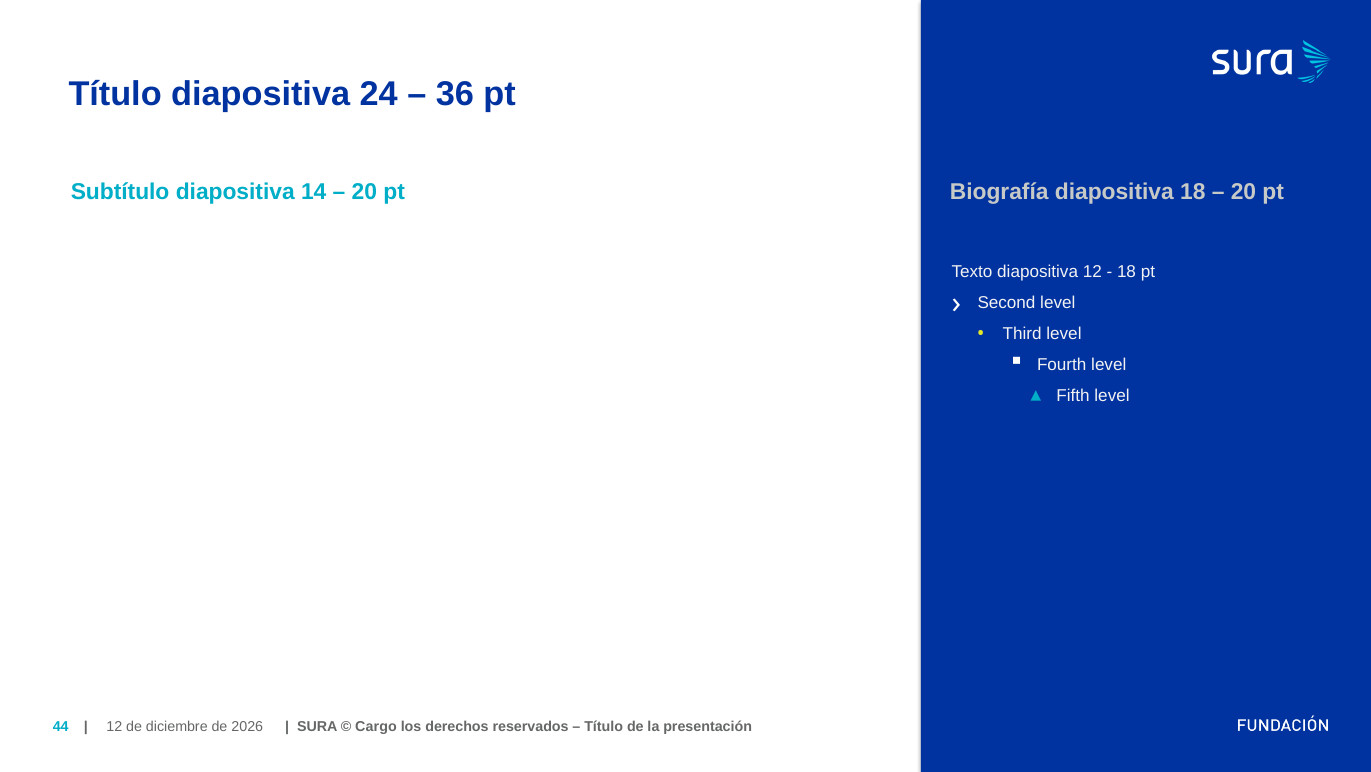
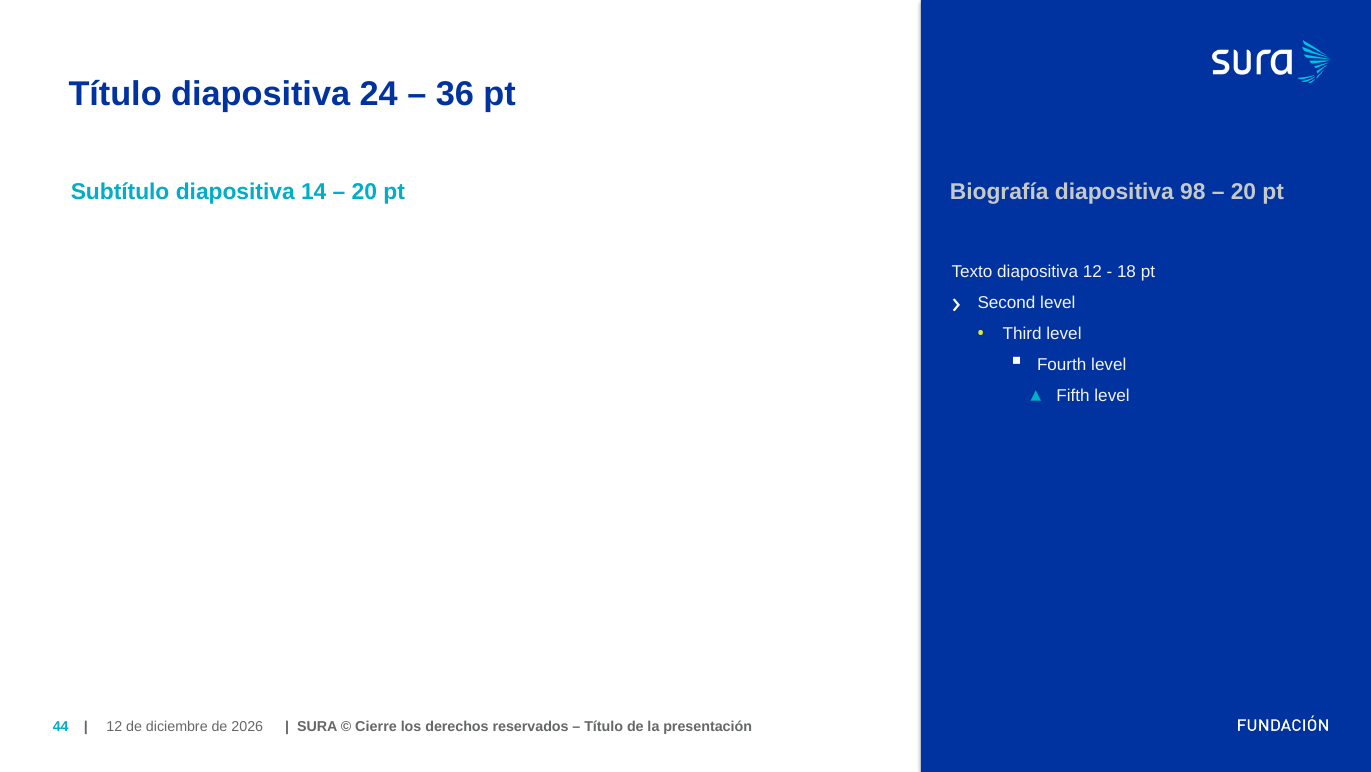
diapositiva 18: 18 -> 98
Cargo: Cargo -> Cierre
